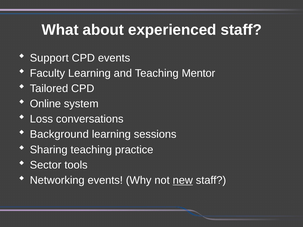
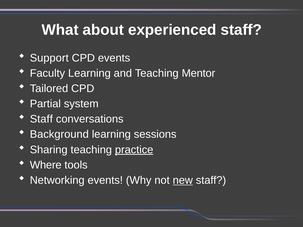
Online: Online -> Partial
Loss at (41, 119): Loss -> Staff
practice underline: none -> present
Sector: Sector -> Where
